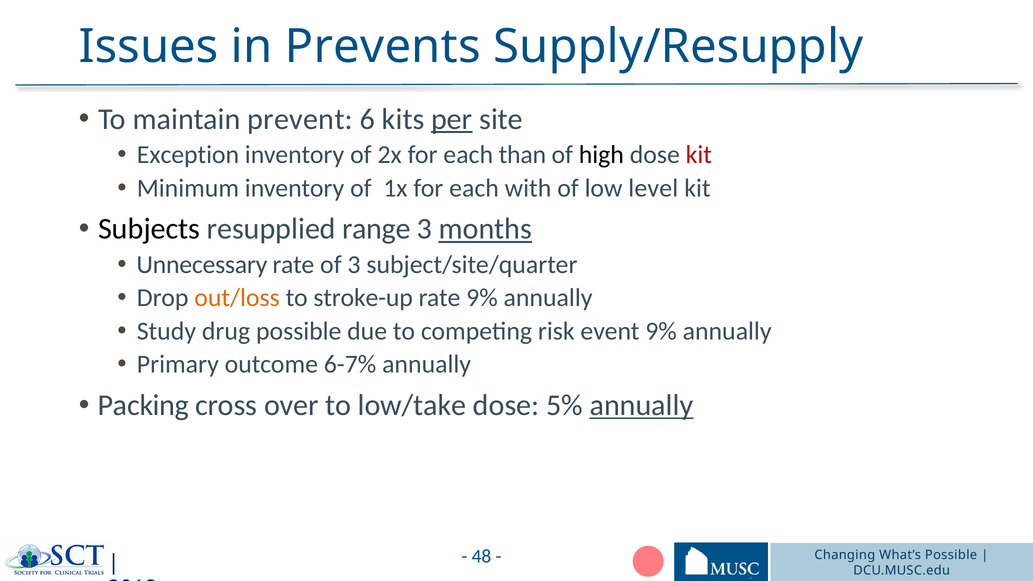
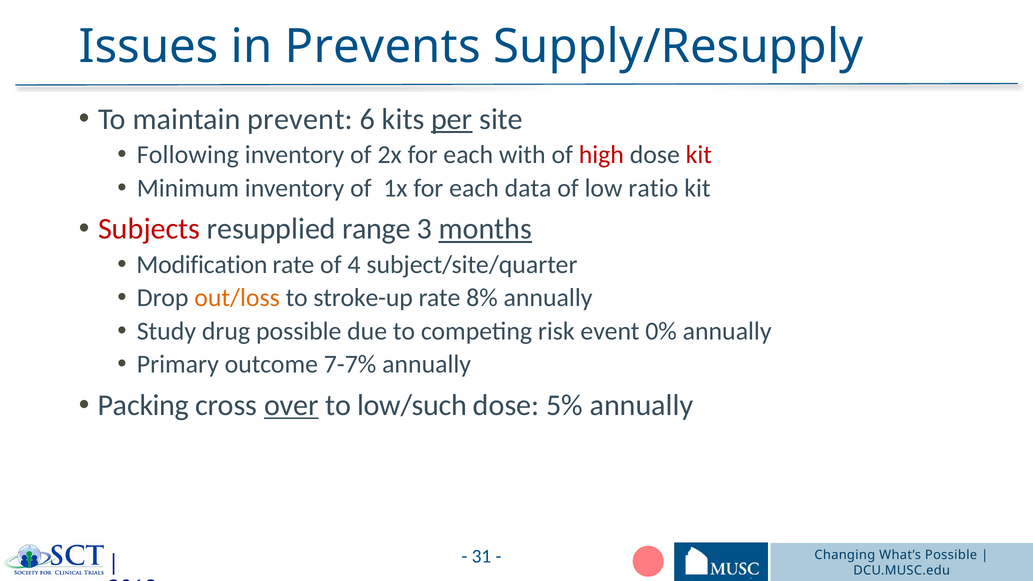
Exception: Exception -> Following
than: than -> with
high colour: black -> red
with: with -> data
level: level -> ratio
Subjects colour: black -> red
Unnecessary: Unnecessary -> Modification
of 3: 3 -> 4
rate 9%: 9% -> 8%
event 9%: 9% -> 0%
6-7%: 6-7% -> 7-7%
over underline: none -> present
low/take: low/take -> low/such
annually at (641, 405) underline: present -> none
48: 48 -> 31
